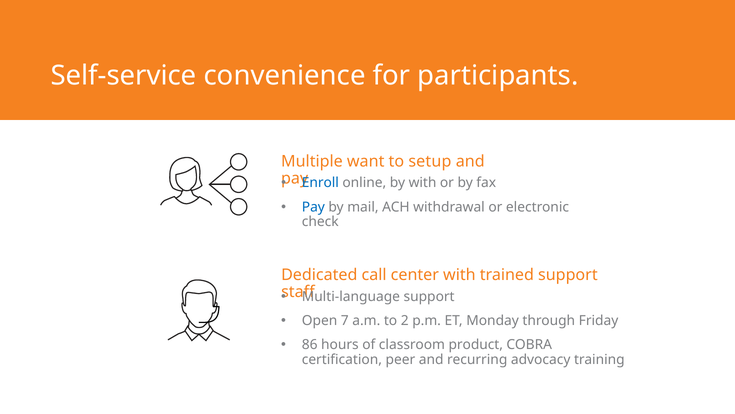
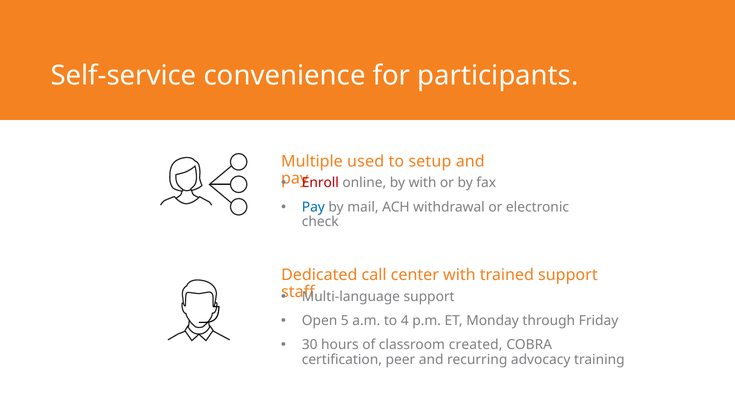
want: want -> used
Enroll colour: blue -> red
7: 7 -> 5
2: 2 -> 4
86: 86 -> 30
product: product -> created
